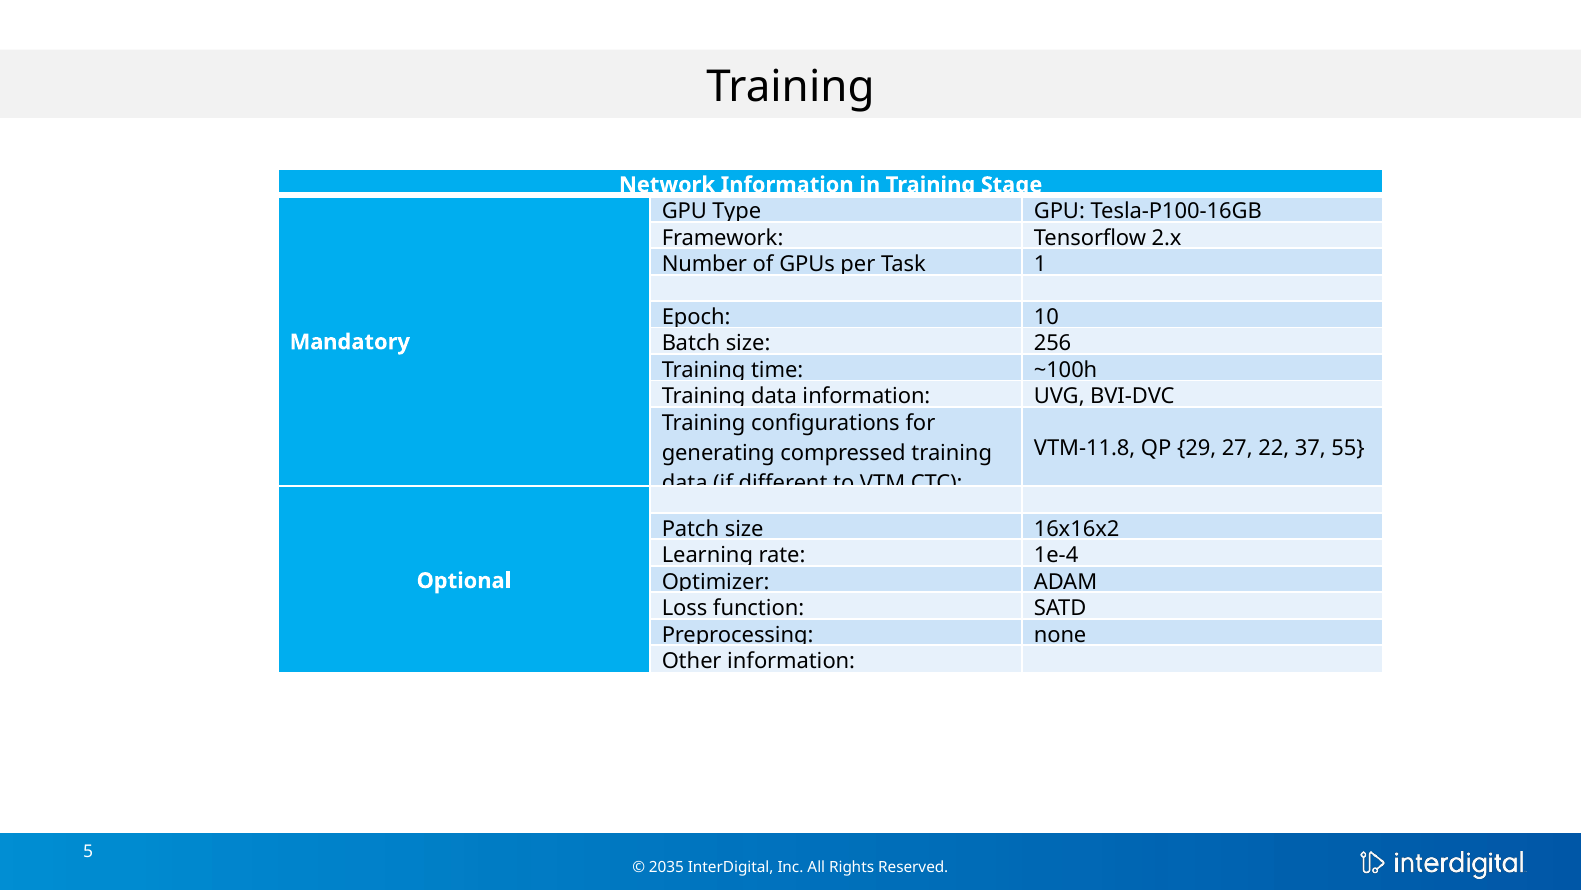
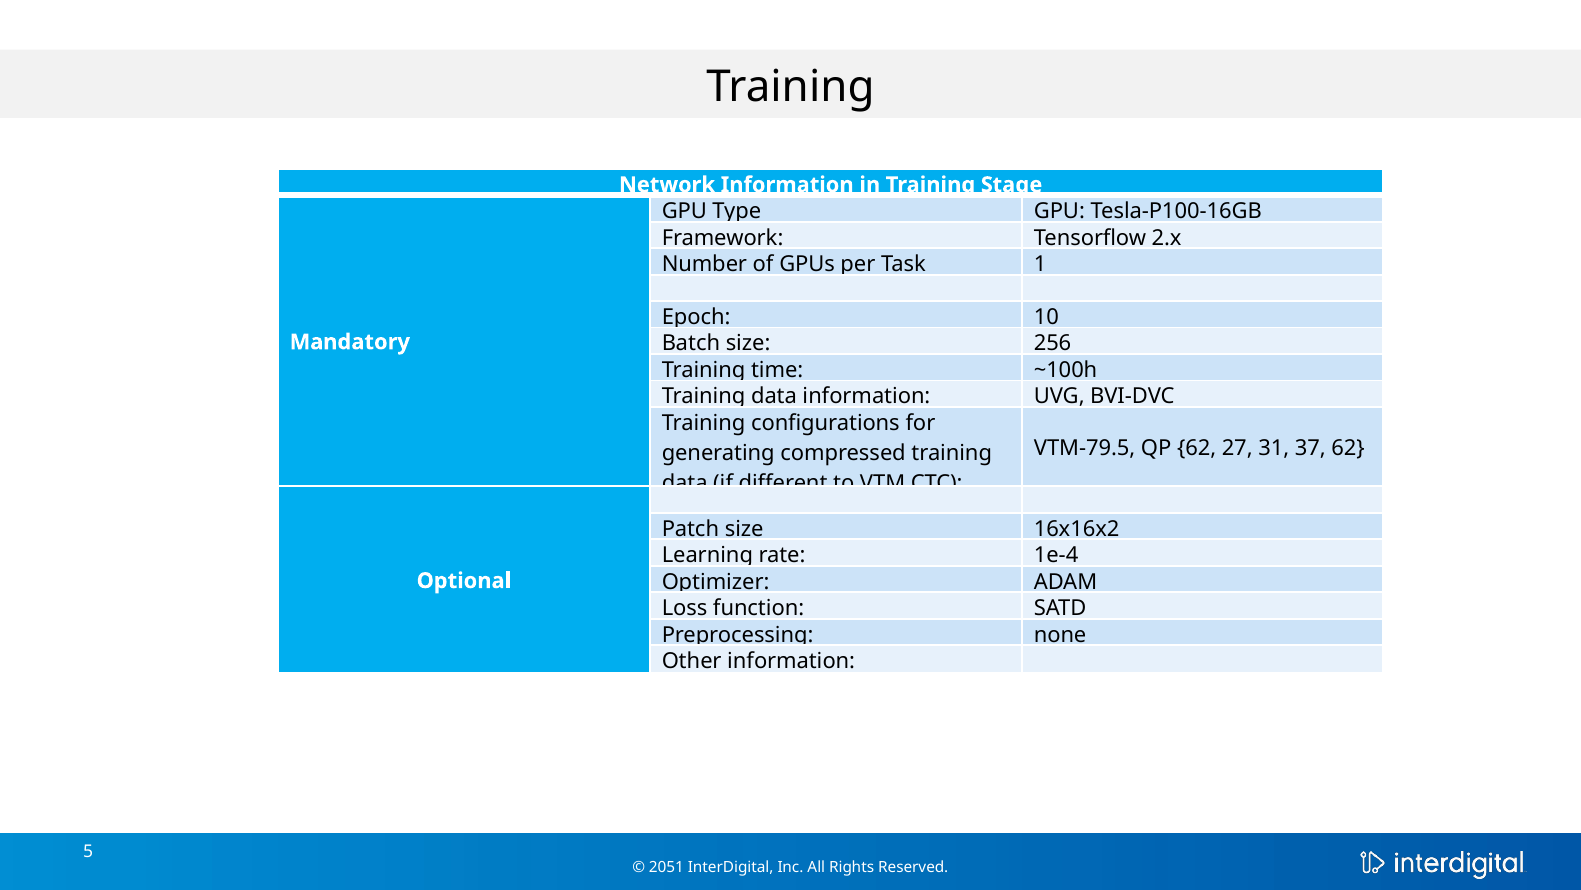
VTM-11.8: VTM-11.8 -> VTM-79.5
QP 29: 29 -> 62
22: 22 -> 31
37 55: 55 -> 62
2035: 2035 -> 2051
